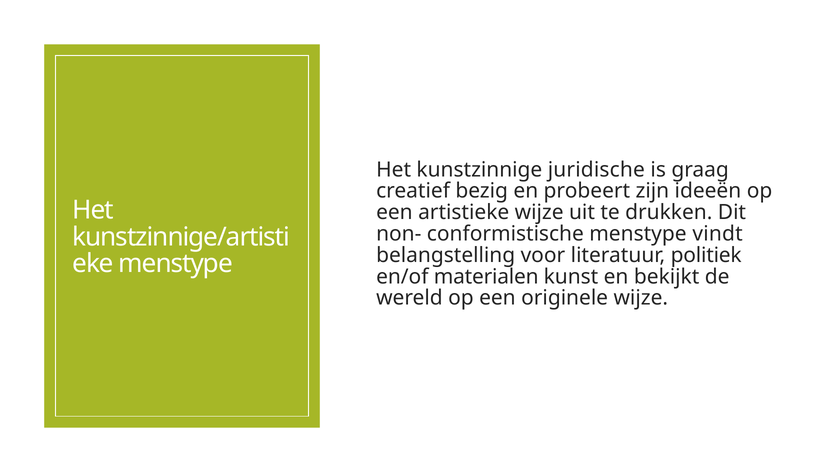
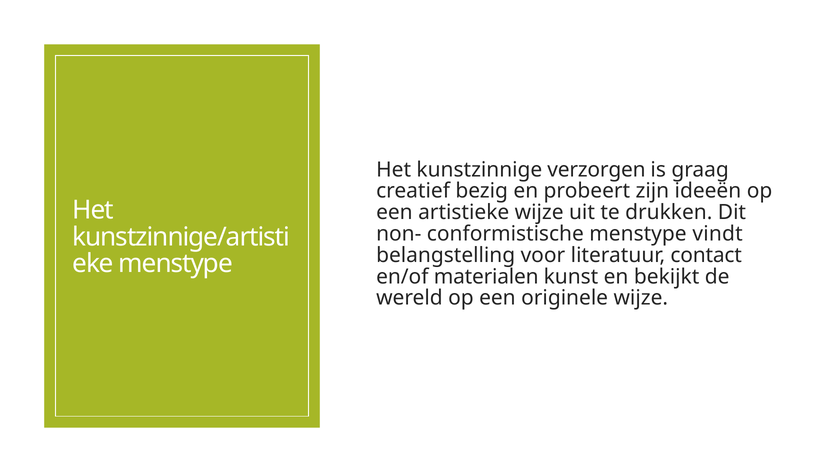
juridische: juridische -> verzorgen
politiek: politiek -> contact
